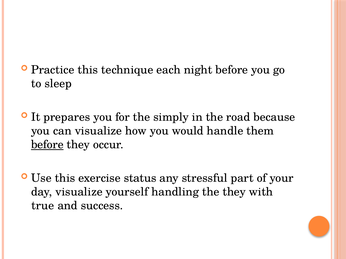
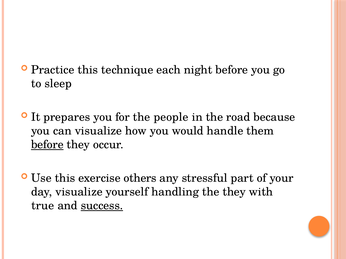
simply: simply -> people
status: status -> others
success underline: none -> present
